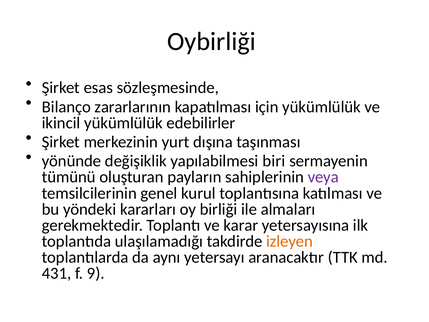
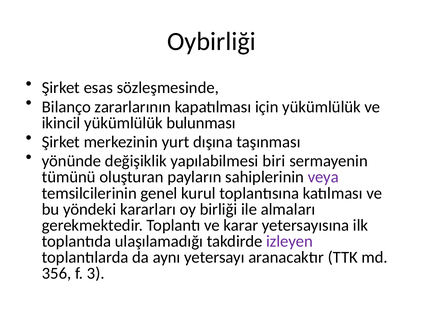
edebilirler: edebilirler -> bulunması
izleyen colour: orange -> purple
431: 431 -> 356
9: 9 -> 3
